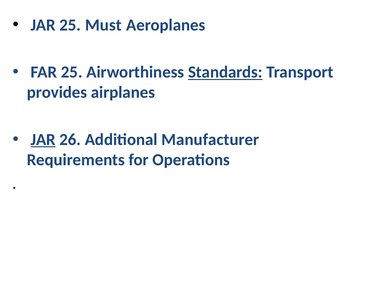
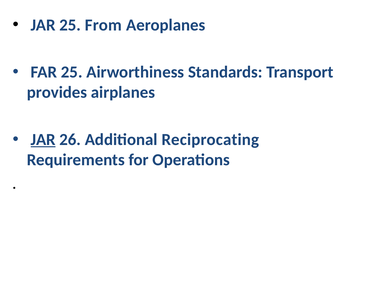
Must: Must -> From
Standards underline: present -> none
Manufacturer: Manufacturer -> Reciprocating
